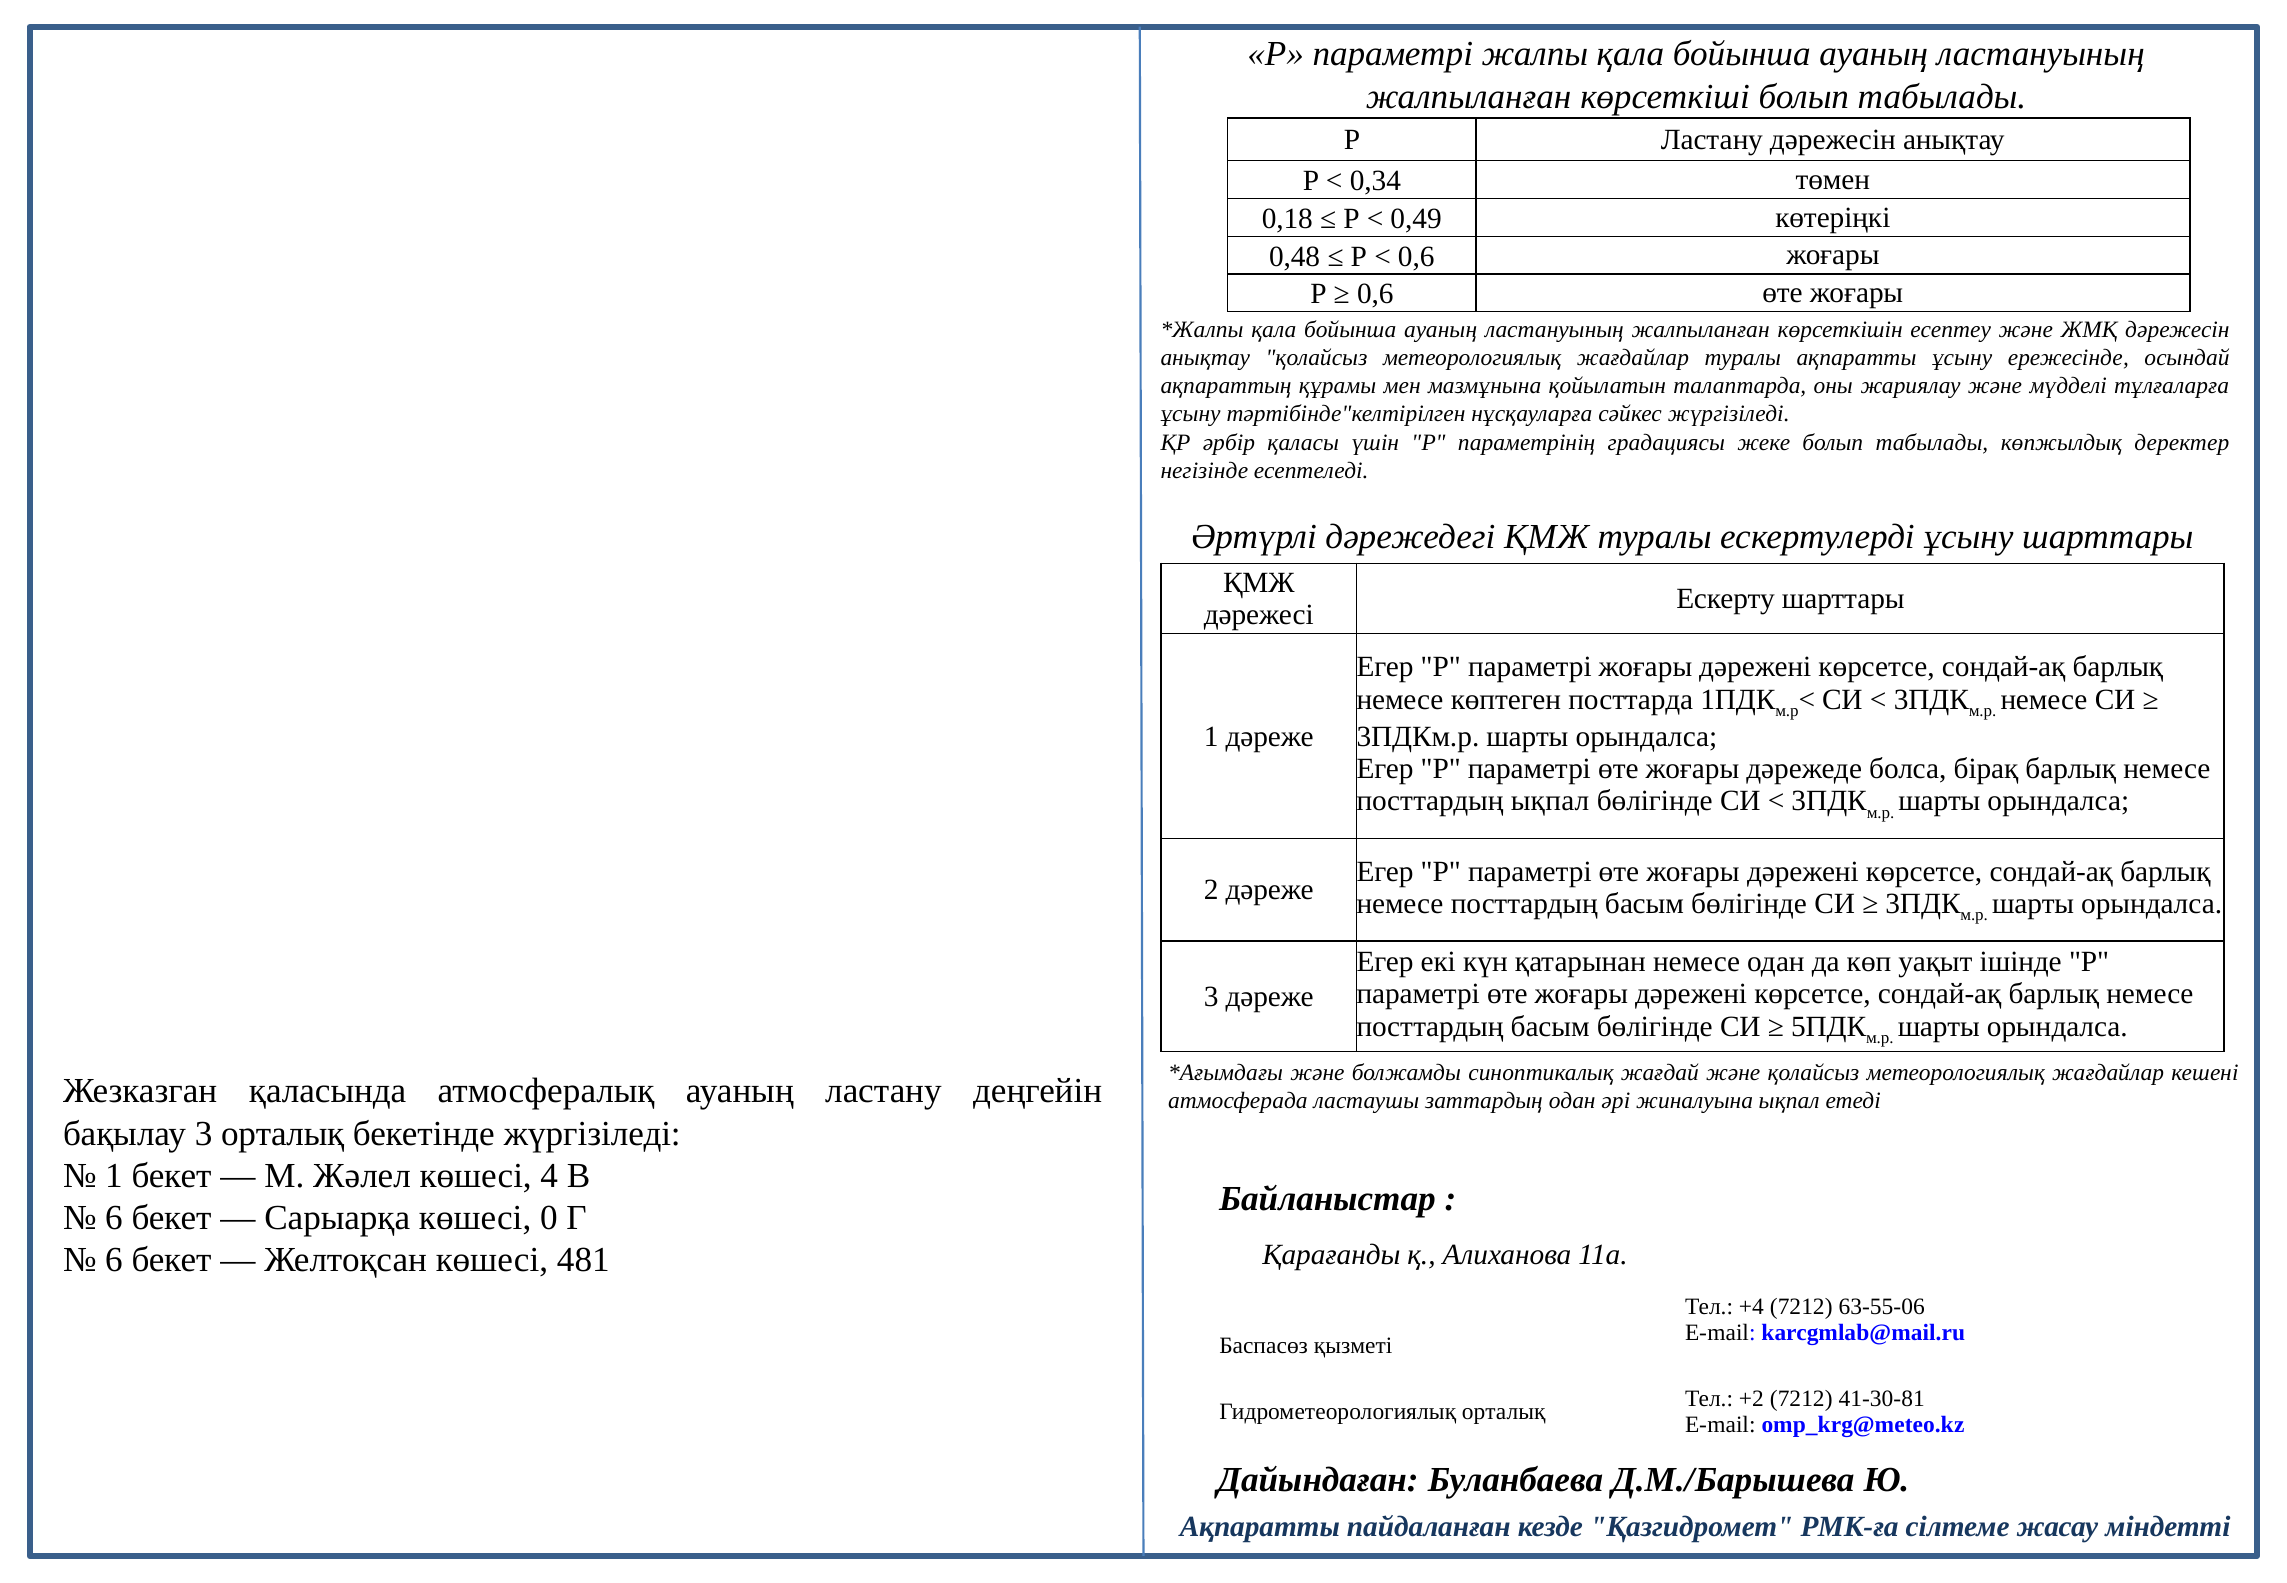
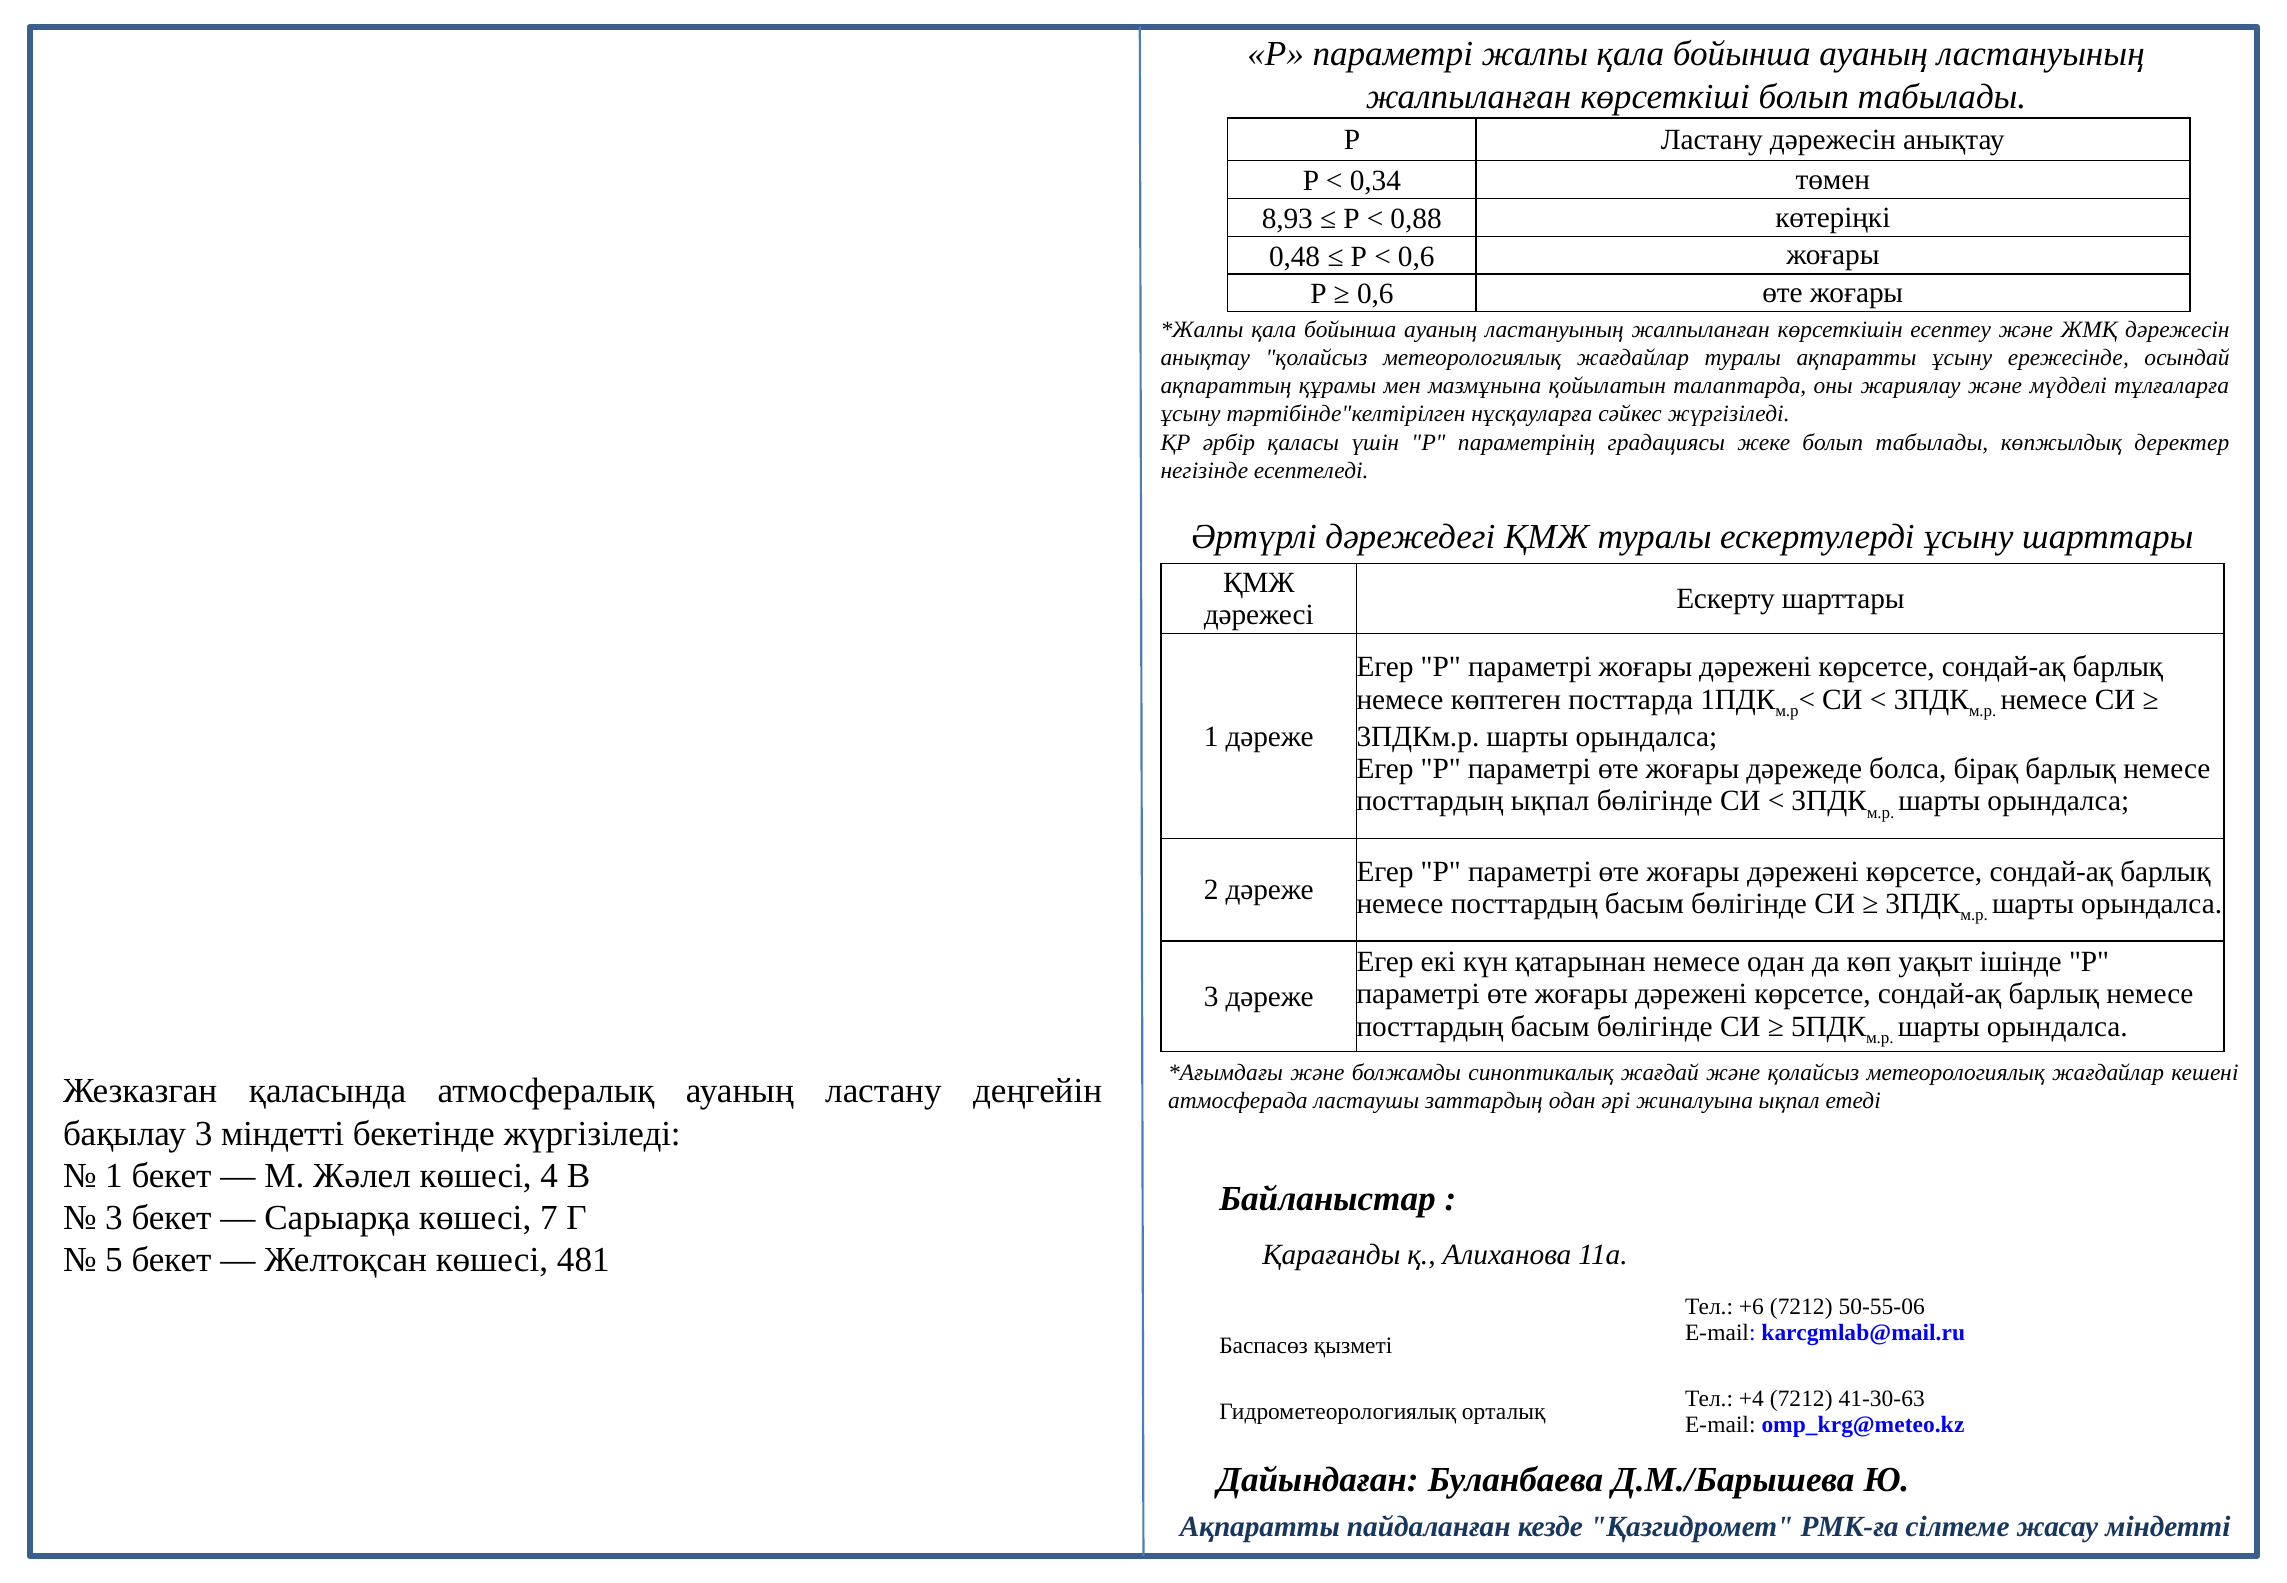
0,18: 0,18 -> 8,93
0,49: 0,49 -> 0,88
3 орталық: орталық -> міндетті
6 at (114, 1218): 6 -> 3
0: 0 -> 7
6 at (114, 1260): 6 -> 5
+4: +4 -> +6
63-55-06: 63-55-06 -> 50-55-06
+2: +2 -> +4
41-30-81: 41-30-81 -> 41-30-63
